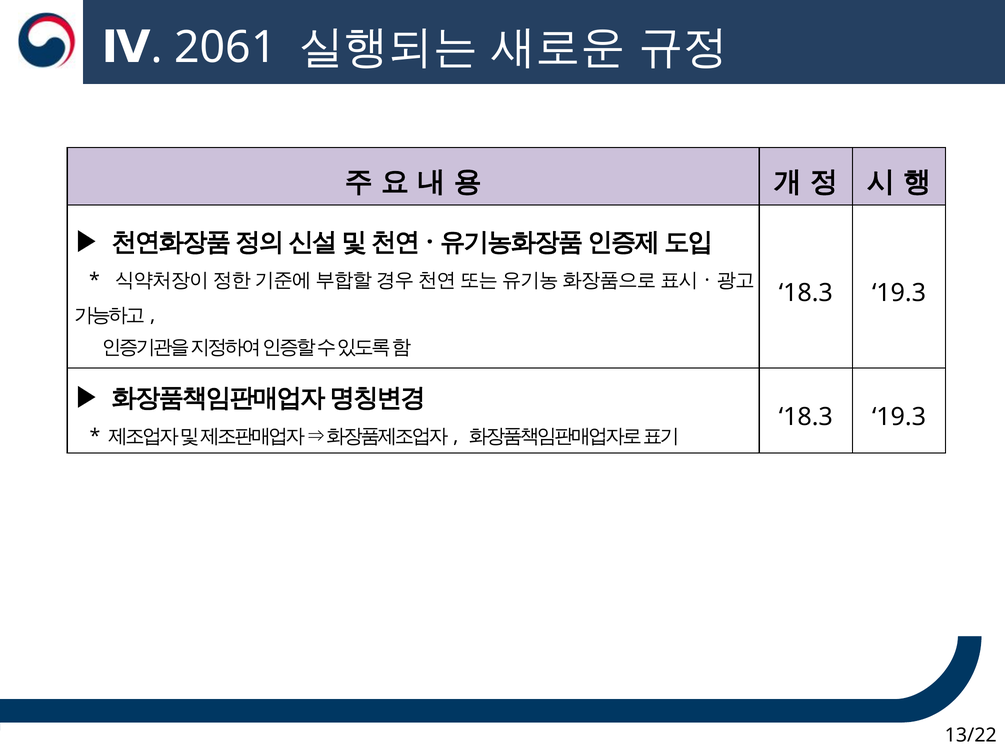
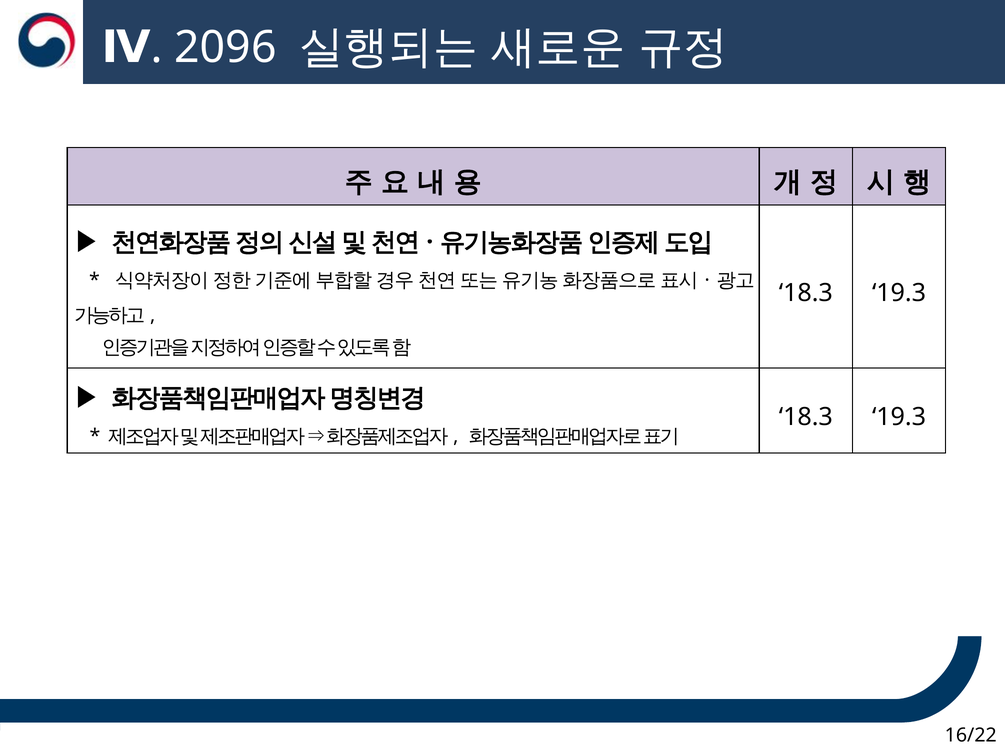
2061: 2061 -> 2096
13/22: 13/22 -> 16/22
